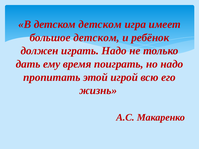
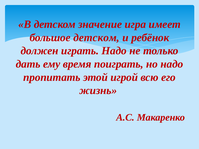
детском детском: детском -> значение
